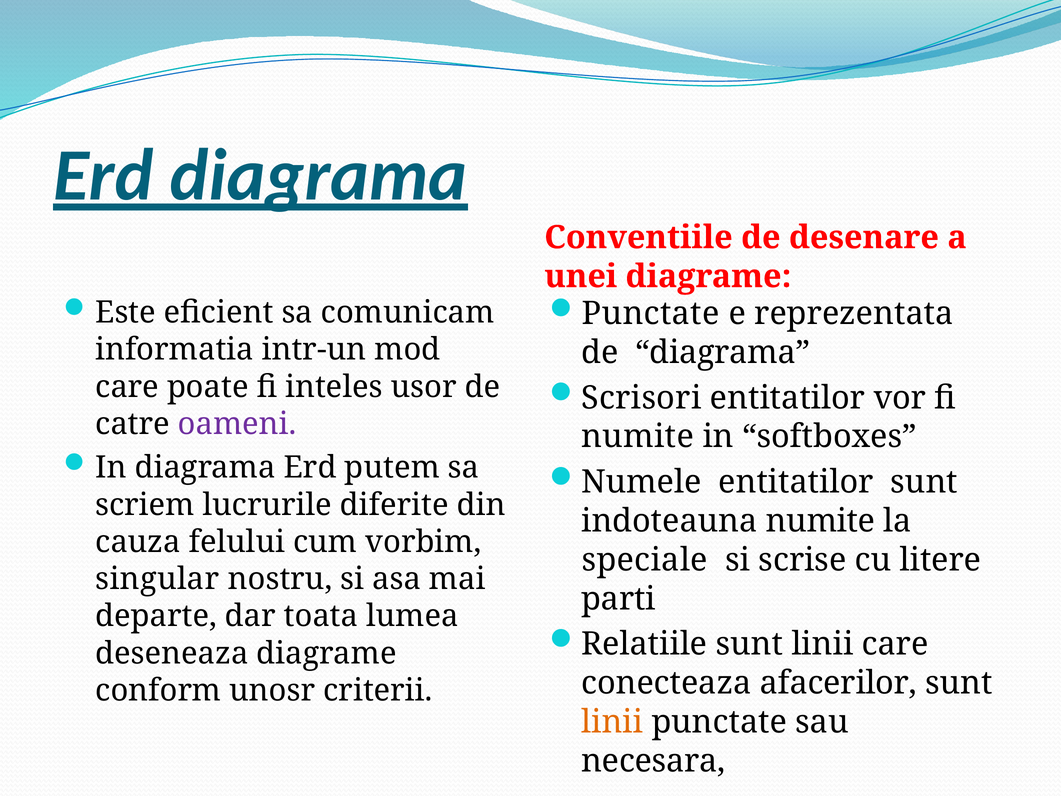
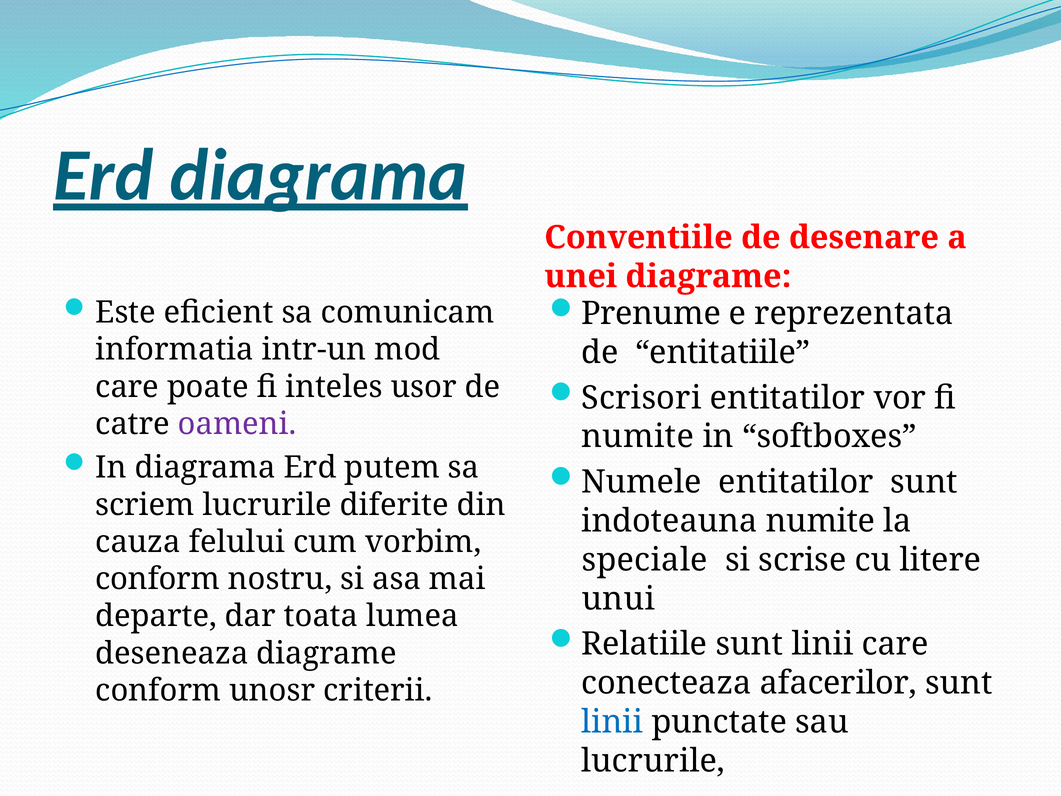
Punctate at (651, 313): Punctate -> Prenume
de diagrama: diagrama -> entitatiile
singular at (157, 579): singular -> conform
parti: parti -> unui
linii at (612, 722) colour: orange -> blue
necesara at (653, 761): necesara -> lucrurile
